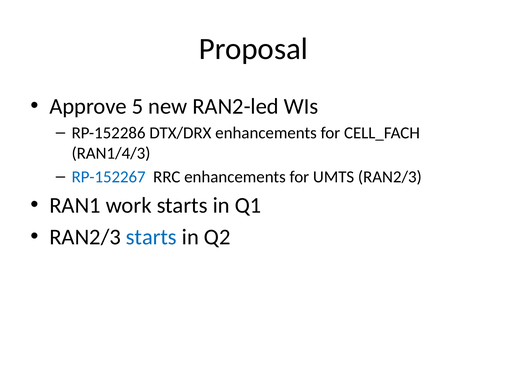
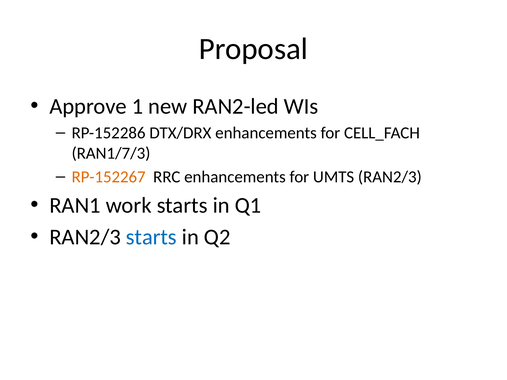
5: 5 -> 1
RAN1/4/3: RAN1/4/3 -> RAN1/7/3
RP-152267 colour: blue -> orange
